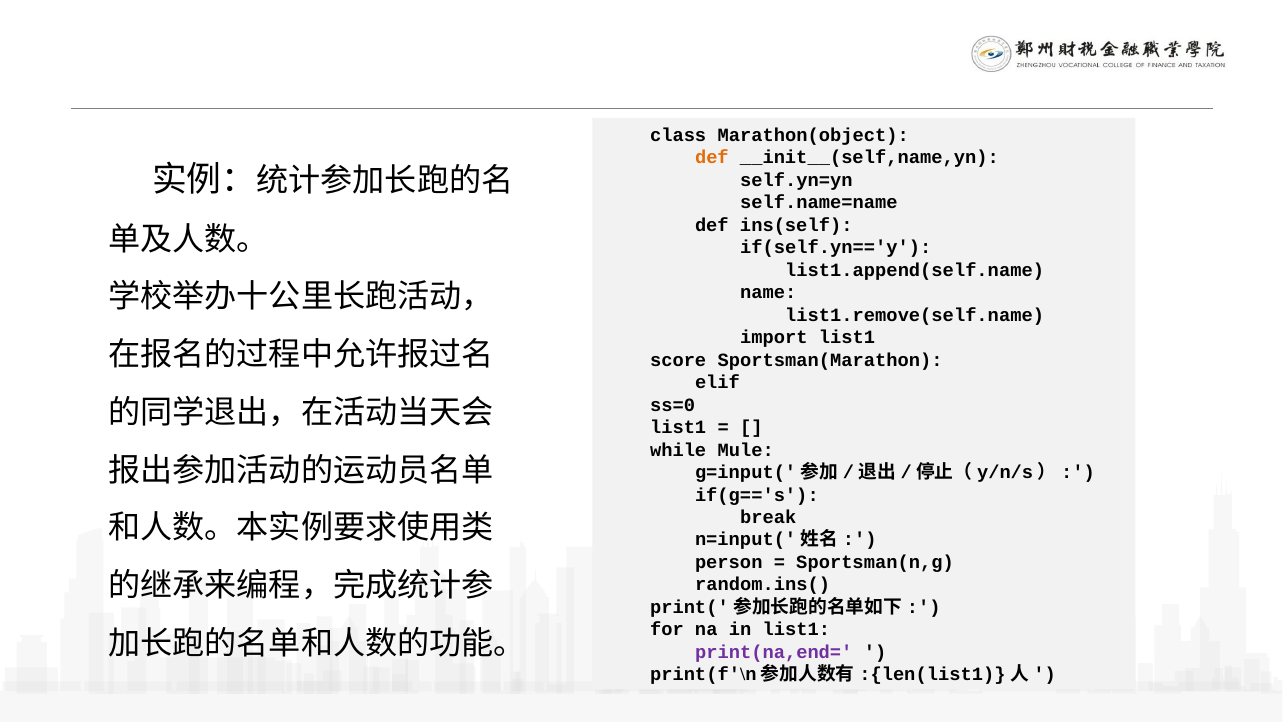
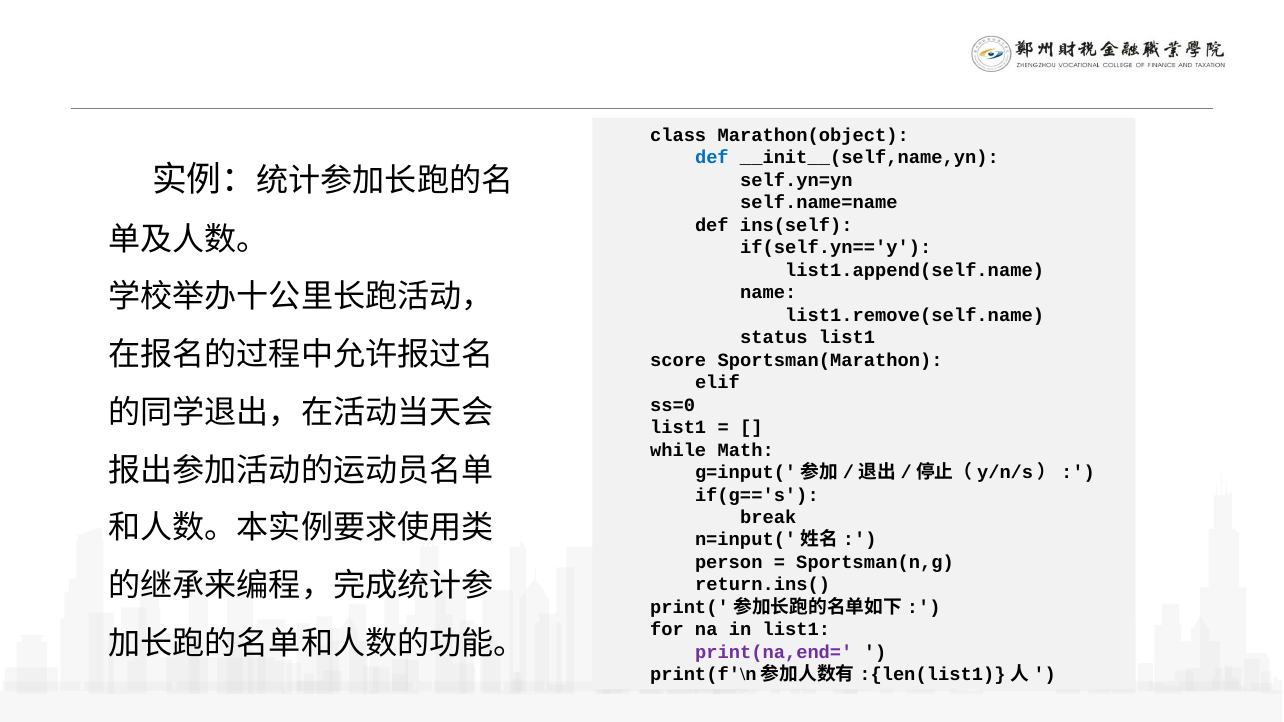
def at (712, 158) colour: orange -> blue
import: import -> status
Mule: Mule -> Math
random.ins(: random.ins( -> return.ins(
